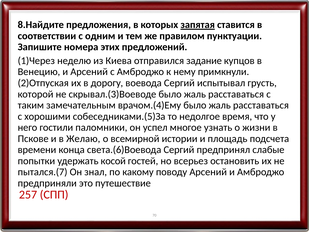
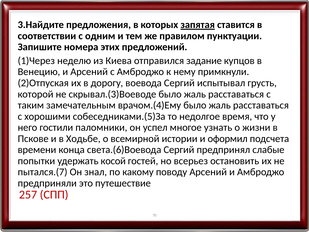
8.Найдите: 8.Найдите -> 3.Найдите
Желаю: Желаю -> Ходьбе
площадь: площадь -> оформил
